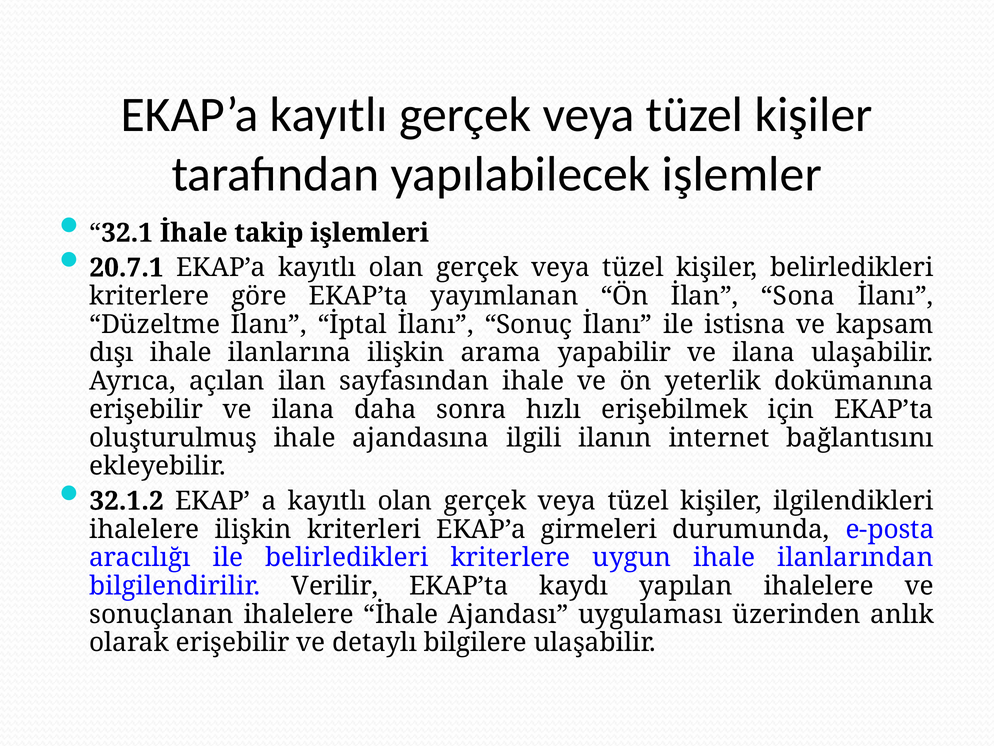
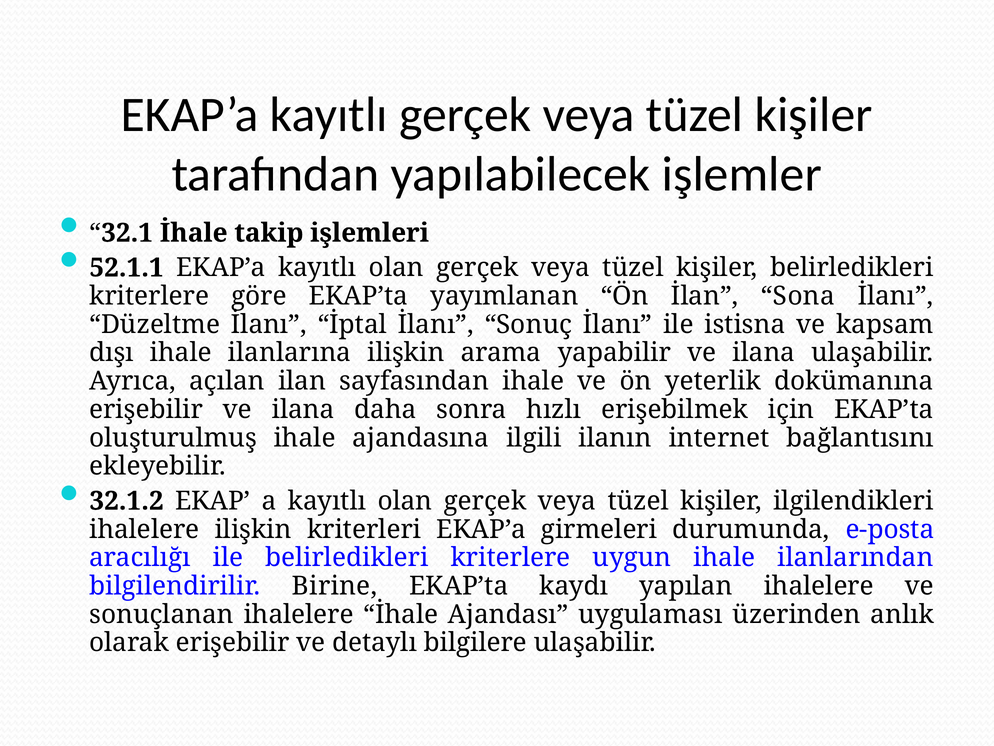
20.7.1: 20.7.1 -> 52.1.1
Verilir: Verilir -> Birine
